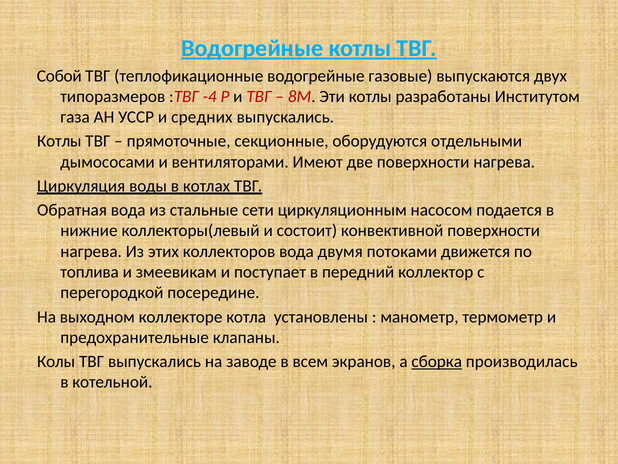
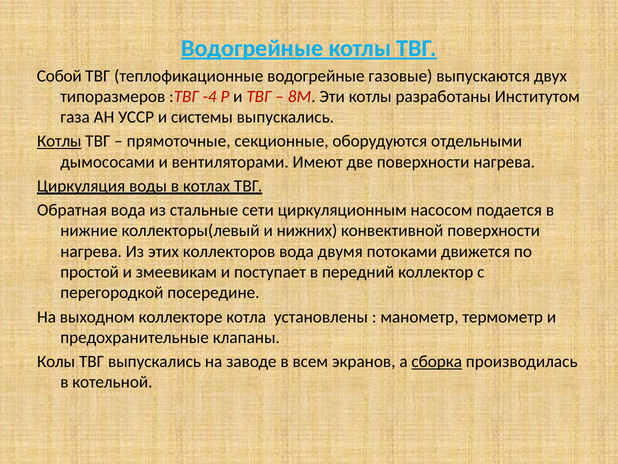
средних: средних -> системы
Котлы at (59, 141) underline: none -> present
состоит: состоит -> нижних
топлива: топлива -> простой
